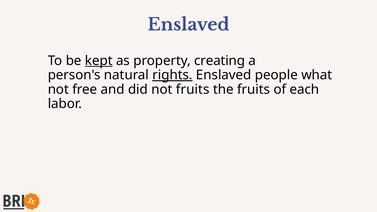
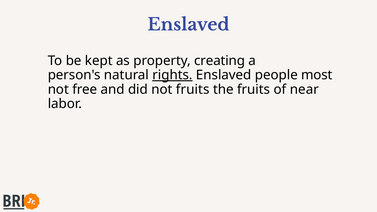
kept underline: present -> none
what: what -> most
each: each -> near
